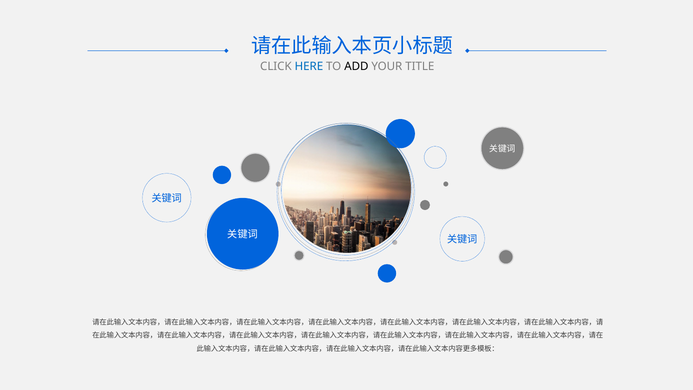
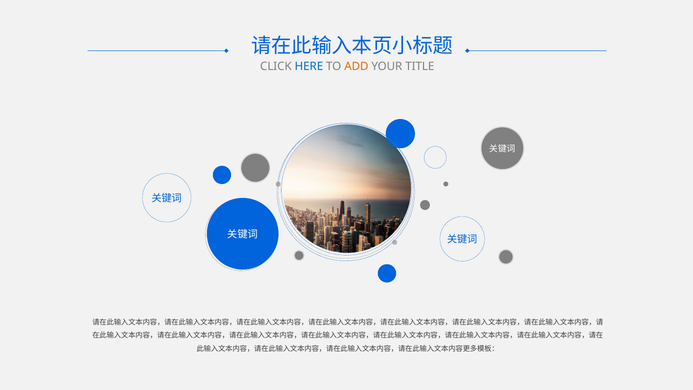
ADD colour: black -> orange
